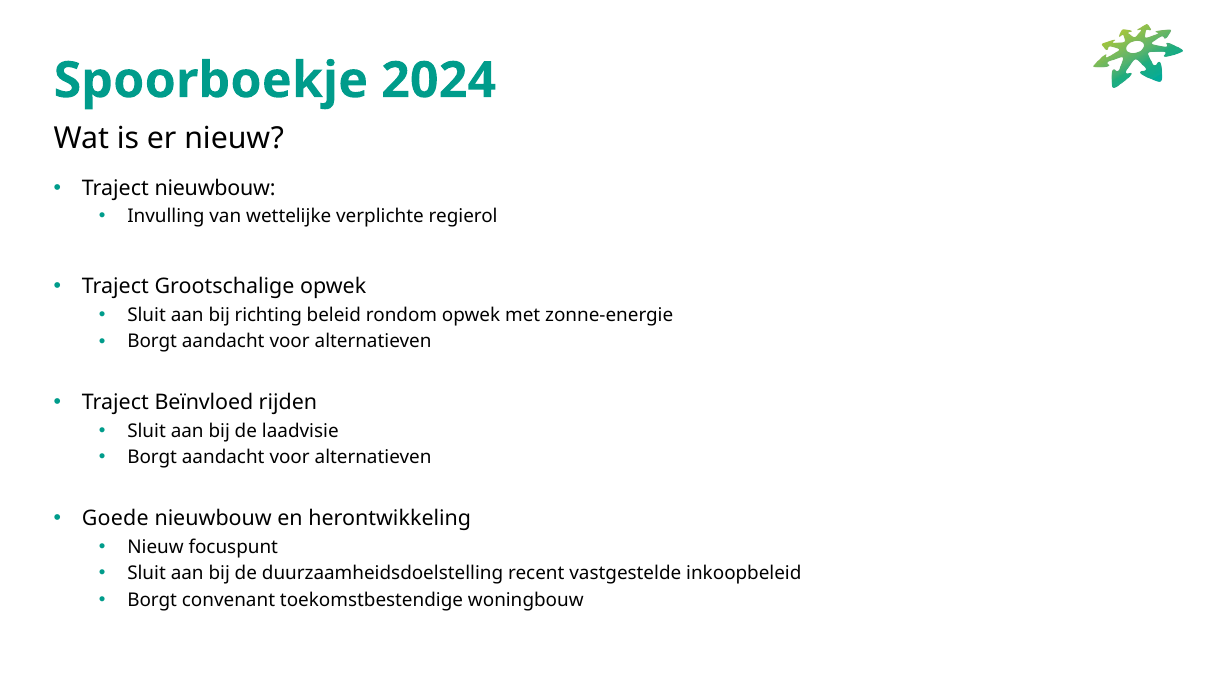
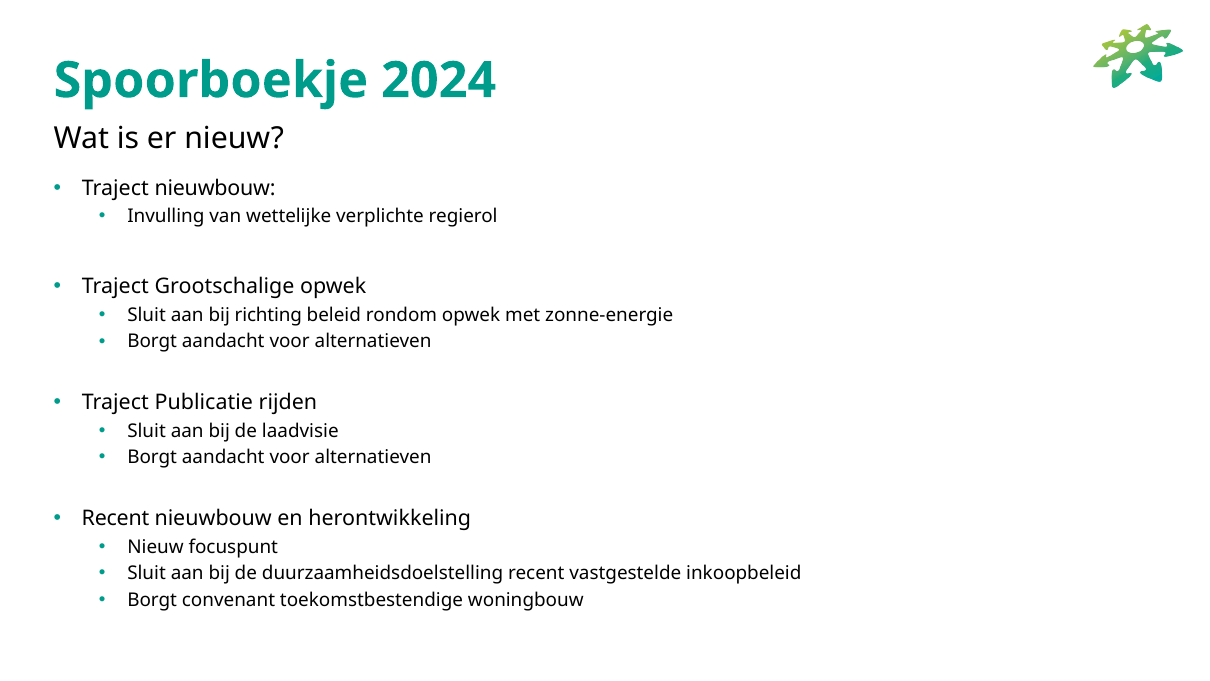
Beïnvloed: Beïnvloed -> Publicatie
Goede at (115, 518): Goede -> Recent
